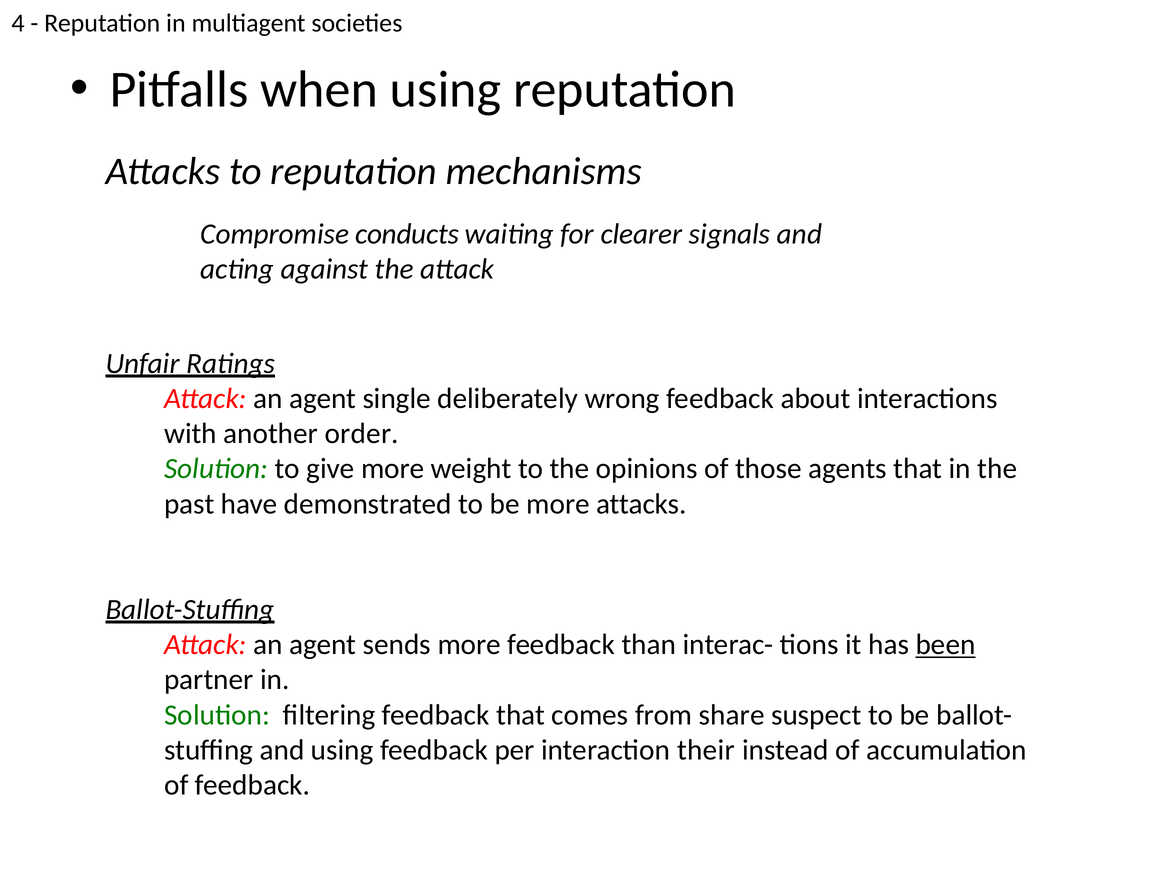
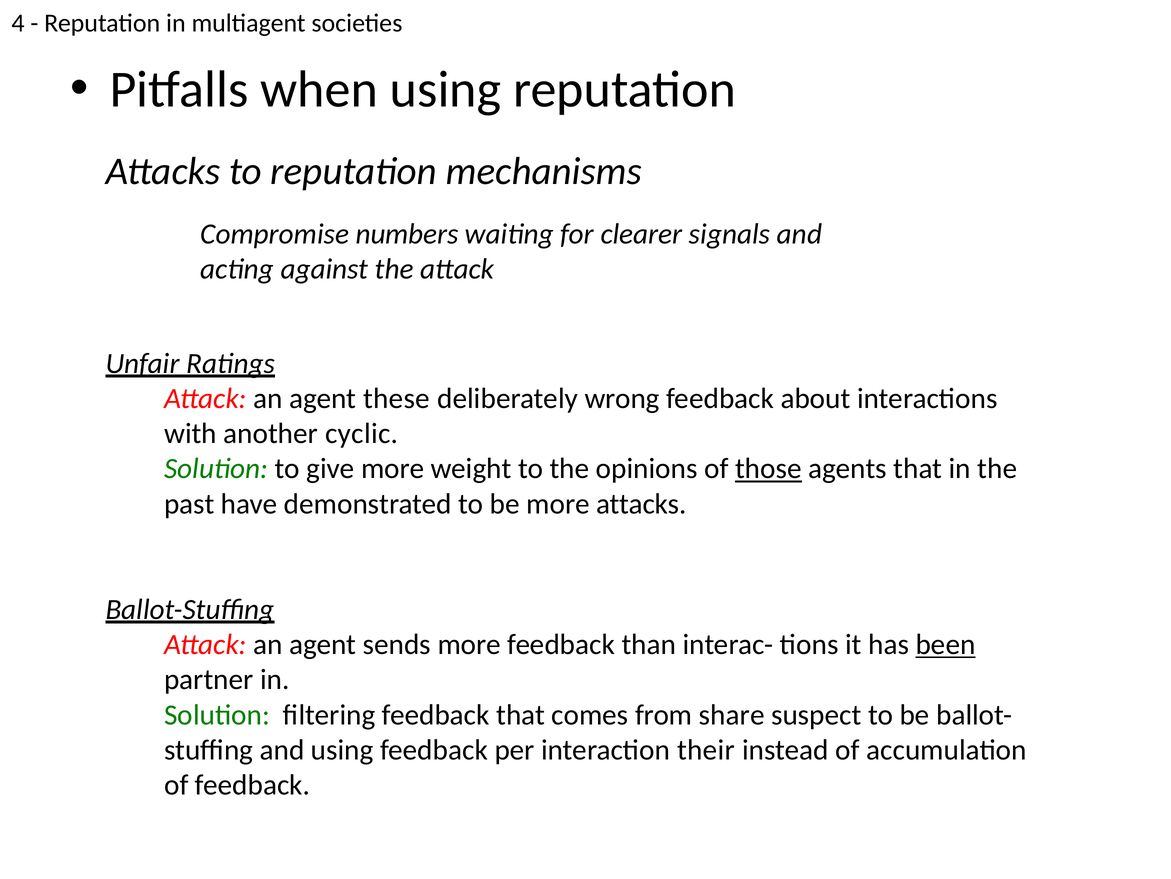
conducts: conducts -> numbers
single: single -> these
order: order -> cyclic
those underline: none -> present
